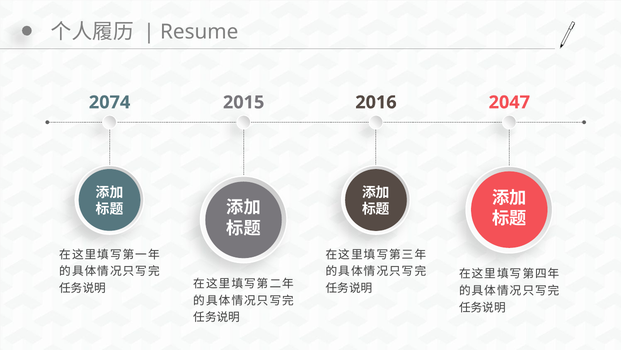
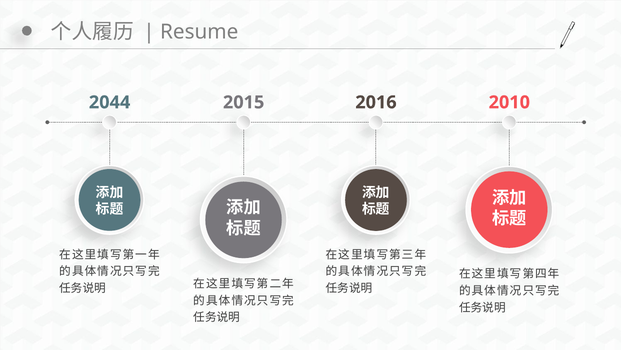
2074: 2074 -> 2044
2047: 2047 -> 2010
